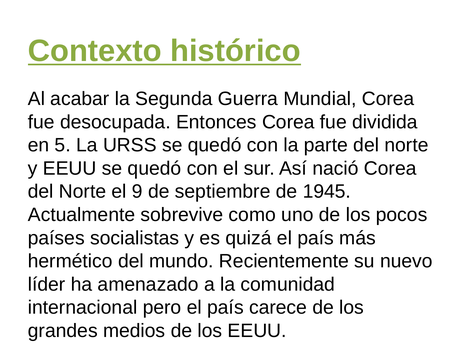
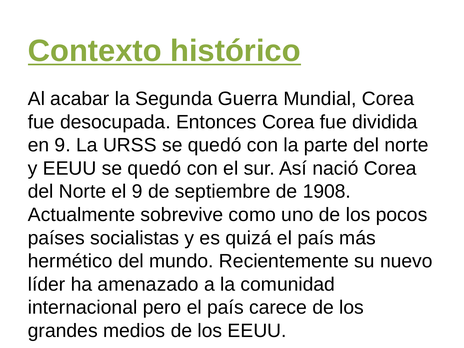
en 5: 5 -> 9
1945: 1945 -> 1908
